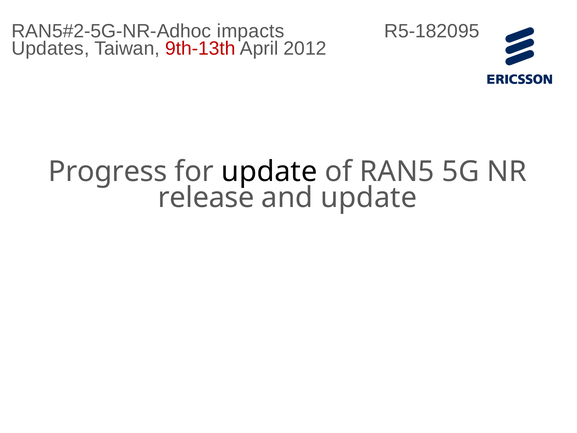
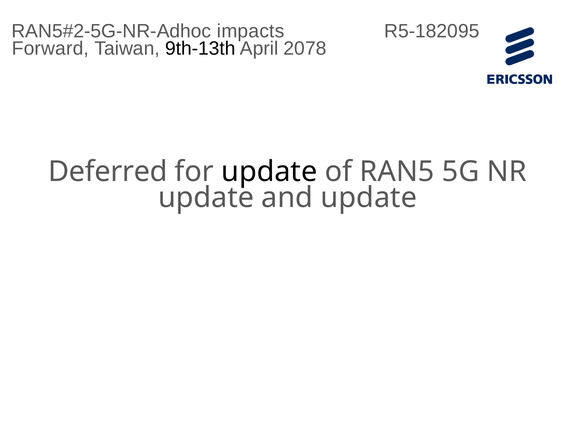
Updates: Updates -> Forward
9th-13th colour: red -> black
2012: 2012 -> 2078
Progress: Progress -> Deferred
release at (206, 198): release -> update
